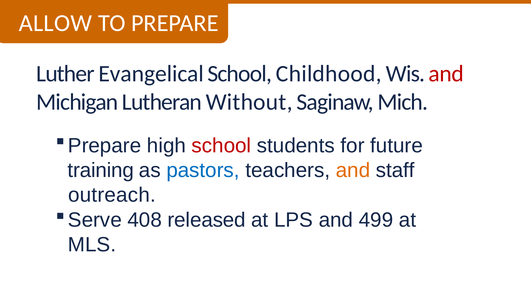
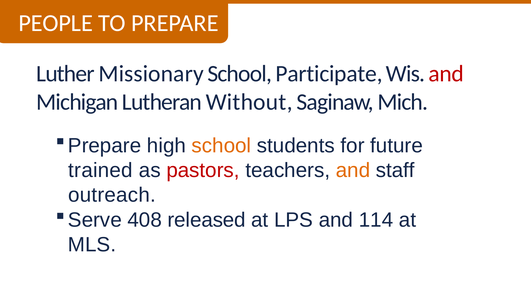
ALLOW: ALLOW -> PEOPLE
Evangelical: Evangelical -> Missionary
Childhood: Childhood -> Participate
school at (221, 145) colour: red -> orange
training: training -> trained
pastors colour: blue -> red
499: 499 -> 114
